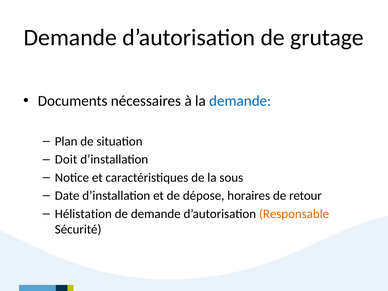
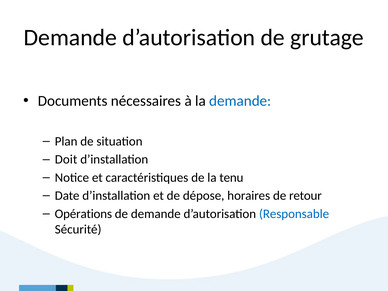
sous: sous -> tenu
Hélistation: Hélistation -> Opérations
Responsable colour: orange -> blue
